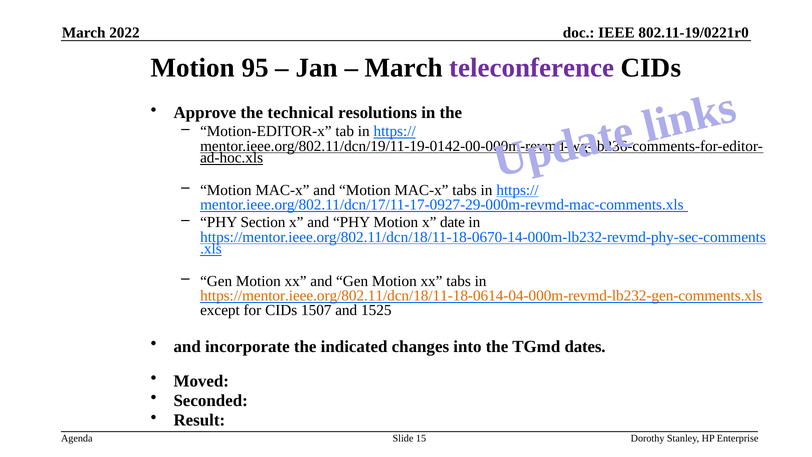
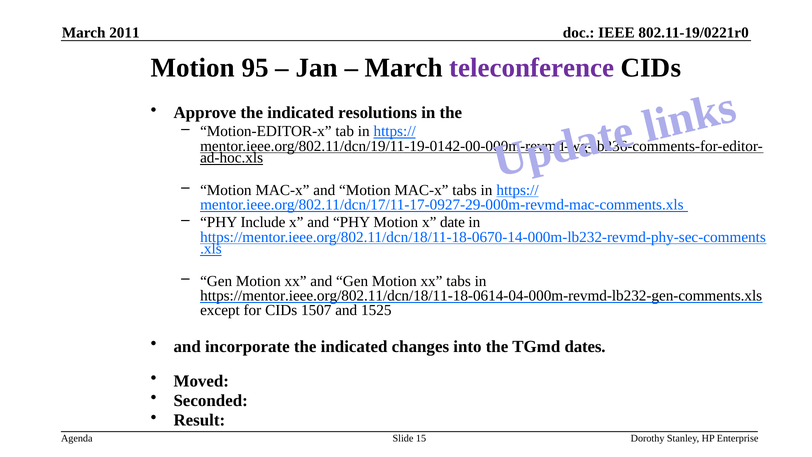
2022: 2022 -> 2011
Approve the technical: technical -> indicated
Section: Section -> Include
https://mentor.ieee.org/802.11/dcn/18/11-18-0614-04-000m-revmd-lb232-gen-comments.xls colour: orange -> black
